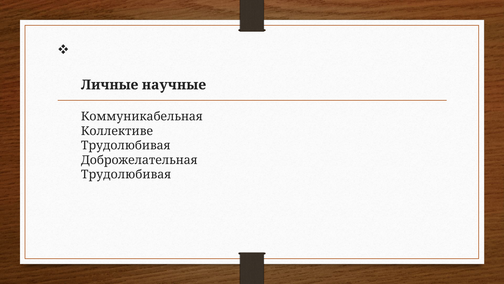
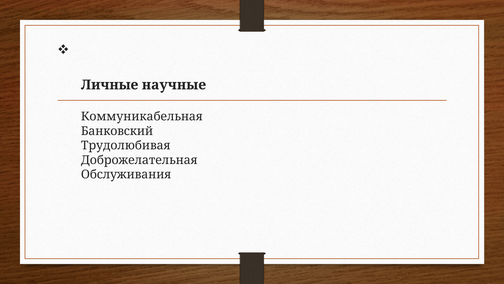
Коллективе: Коллективе -> Банковский
Трудолюбивая at (126, 174): Трудолюбивая -> Обслуживания
